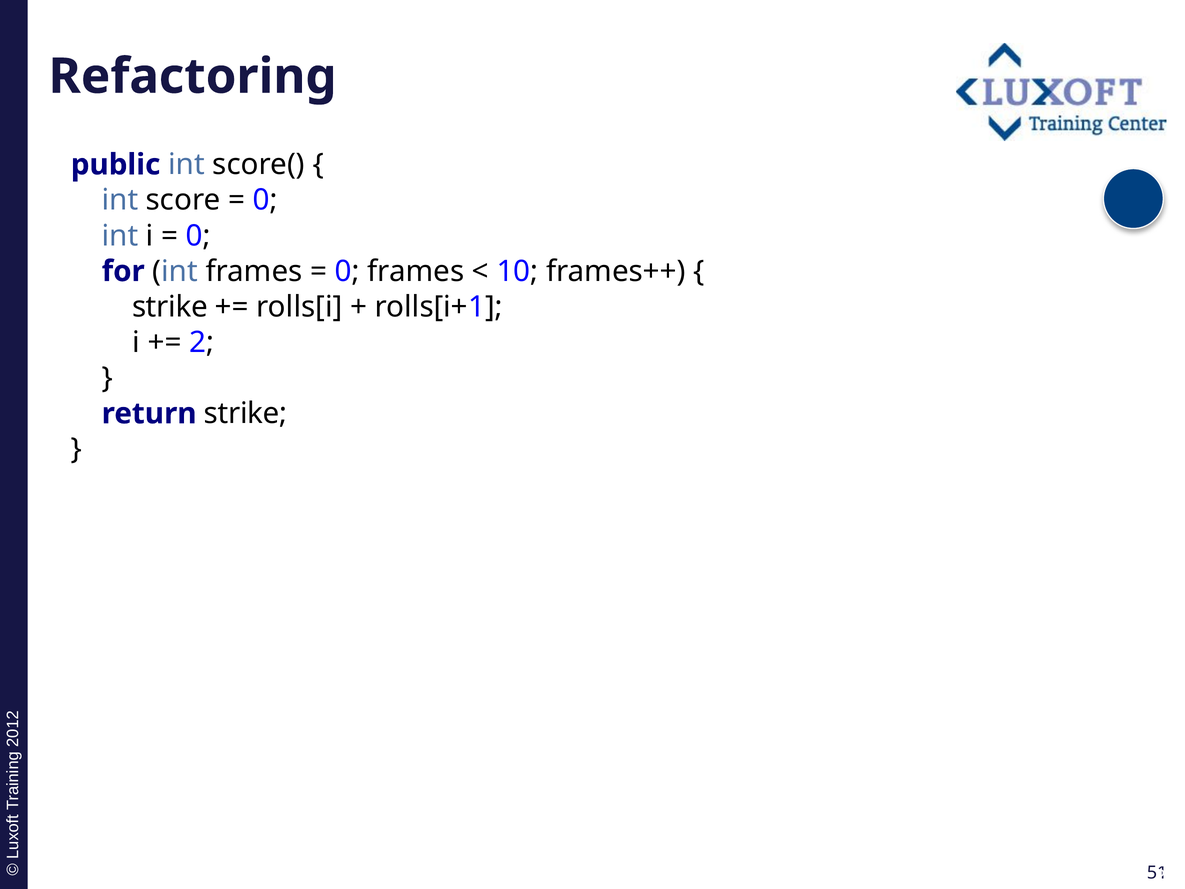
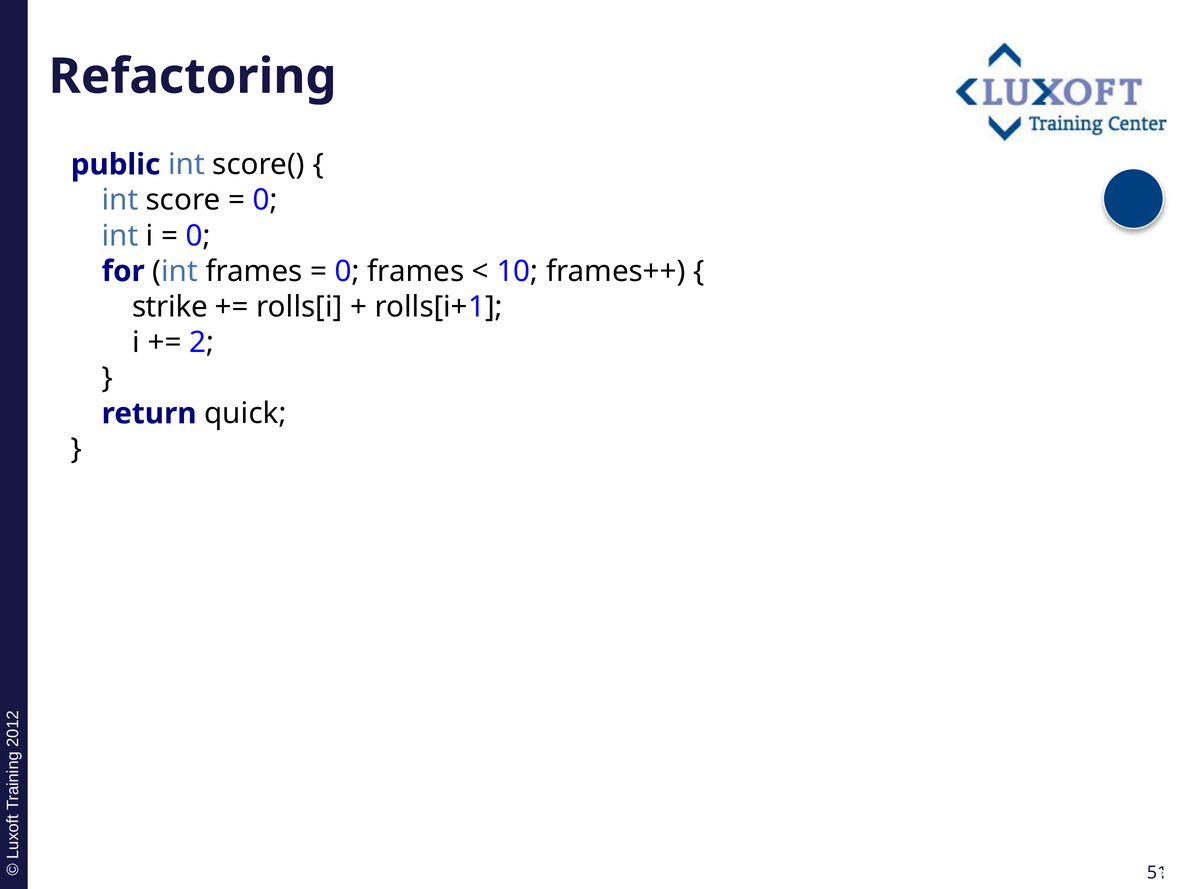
return strike: strike -> quick
